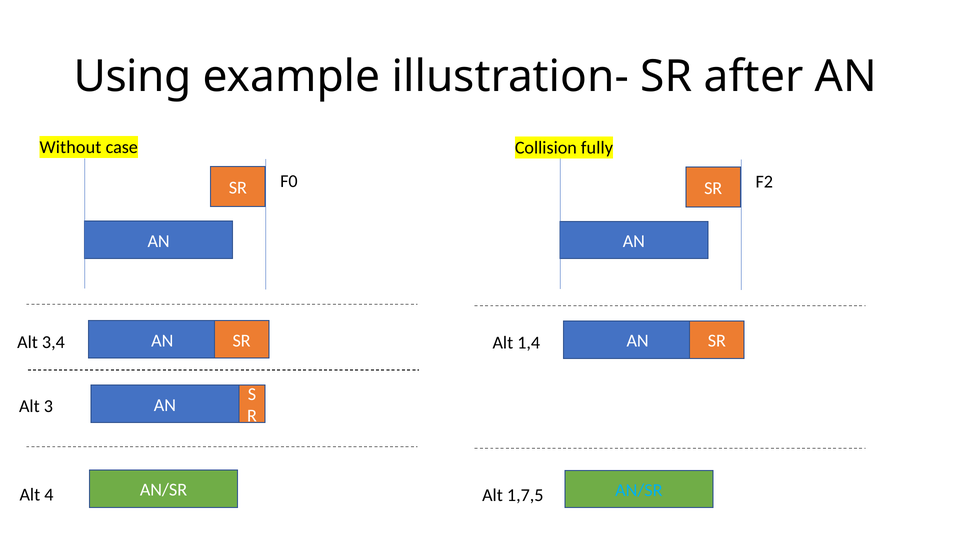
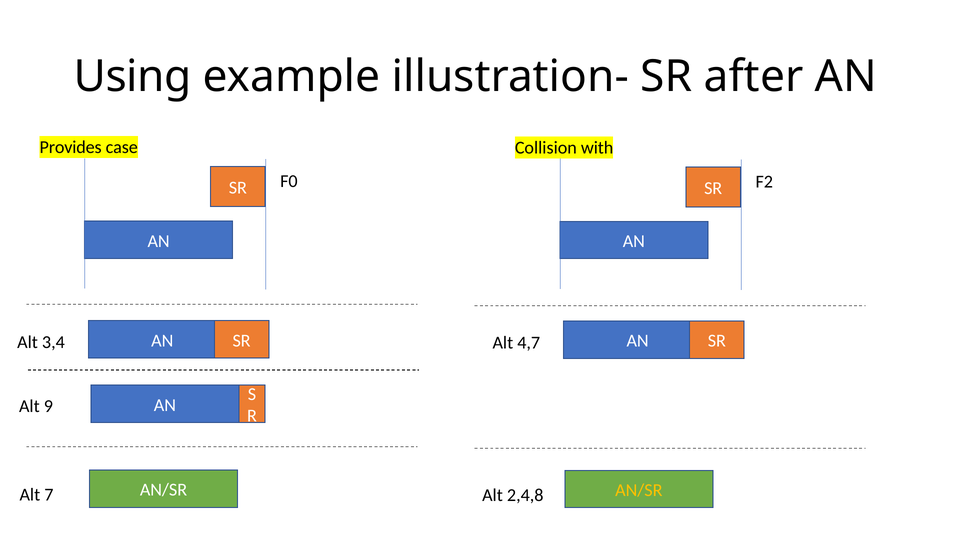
Without: Without -> Provides
fully: fully -> with
1,4: 1,4 -> 4,7
3: 3 -> 9
AN/SR at (639, 490) colour: light blue -> yellow
4: 4 -> 7
1,7,5: 1,7,5 -> 2,4,8
